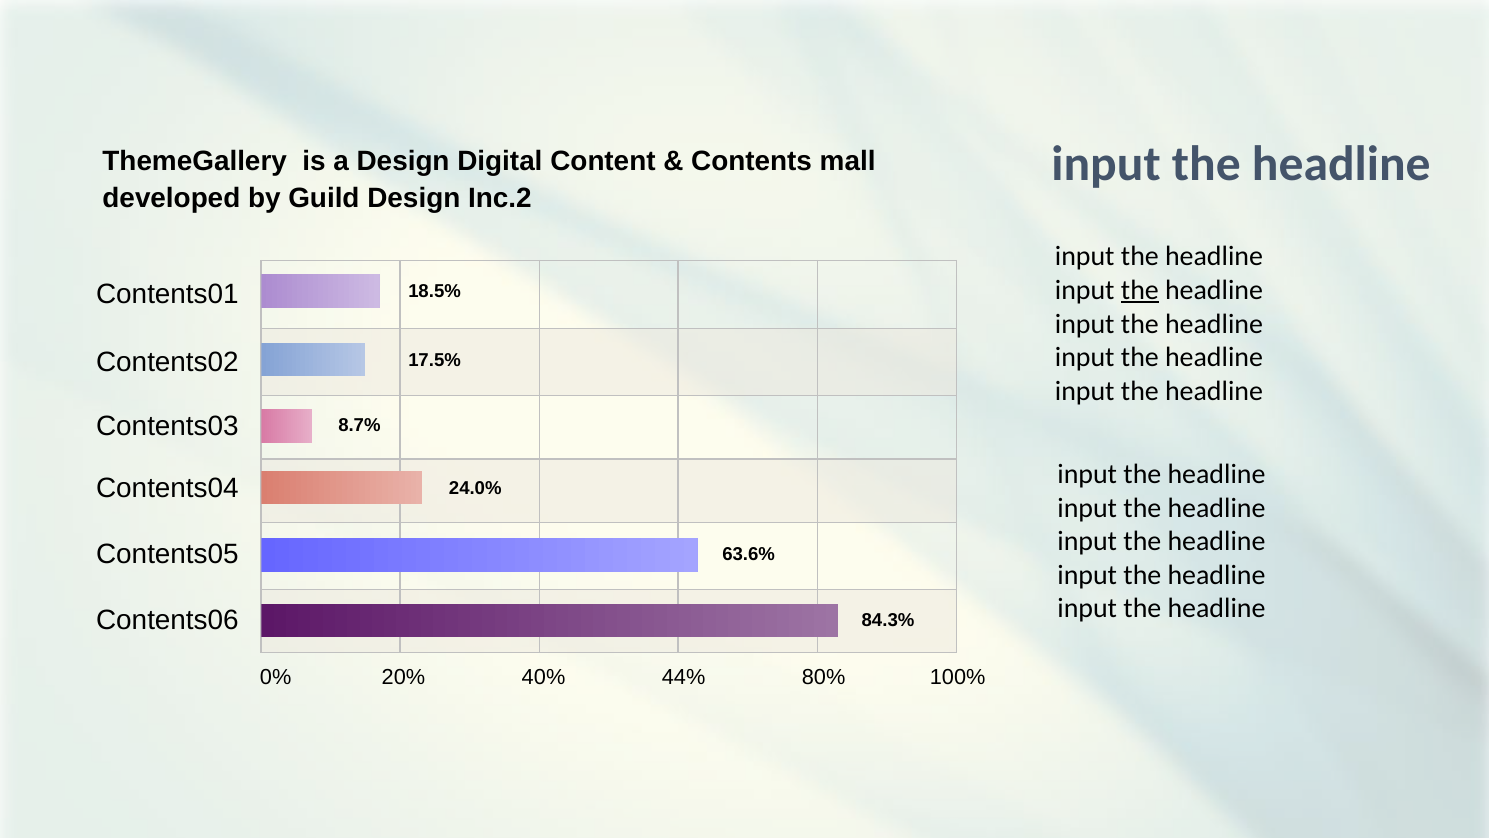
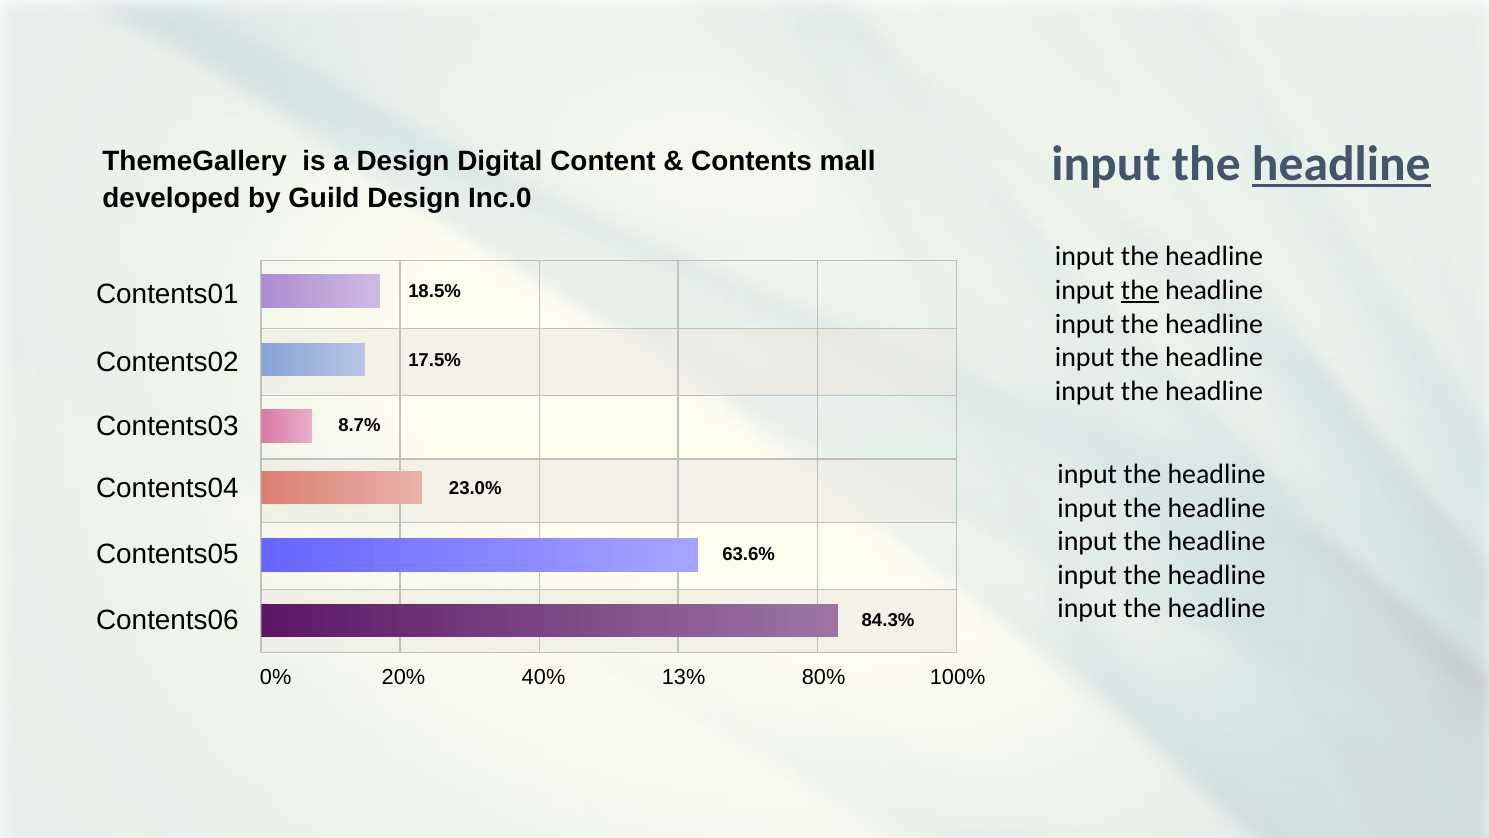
headline at (1341, 164) underline: none -> present
Inc.2: Inc.2 -> Inc.0
24.0%: 24.0% -> 23.0%
44%: 44% -> 13%
